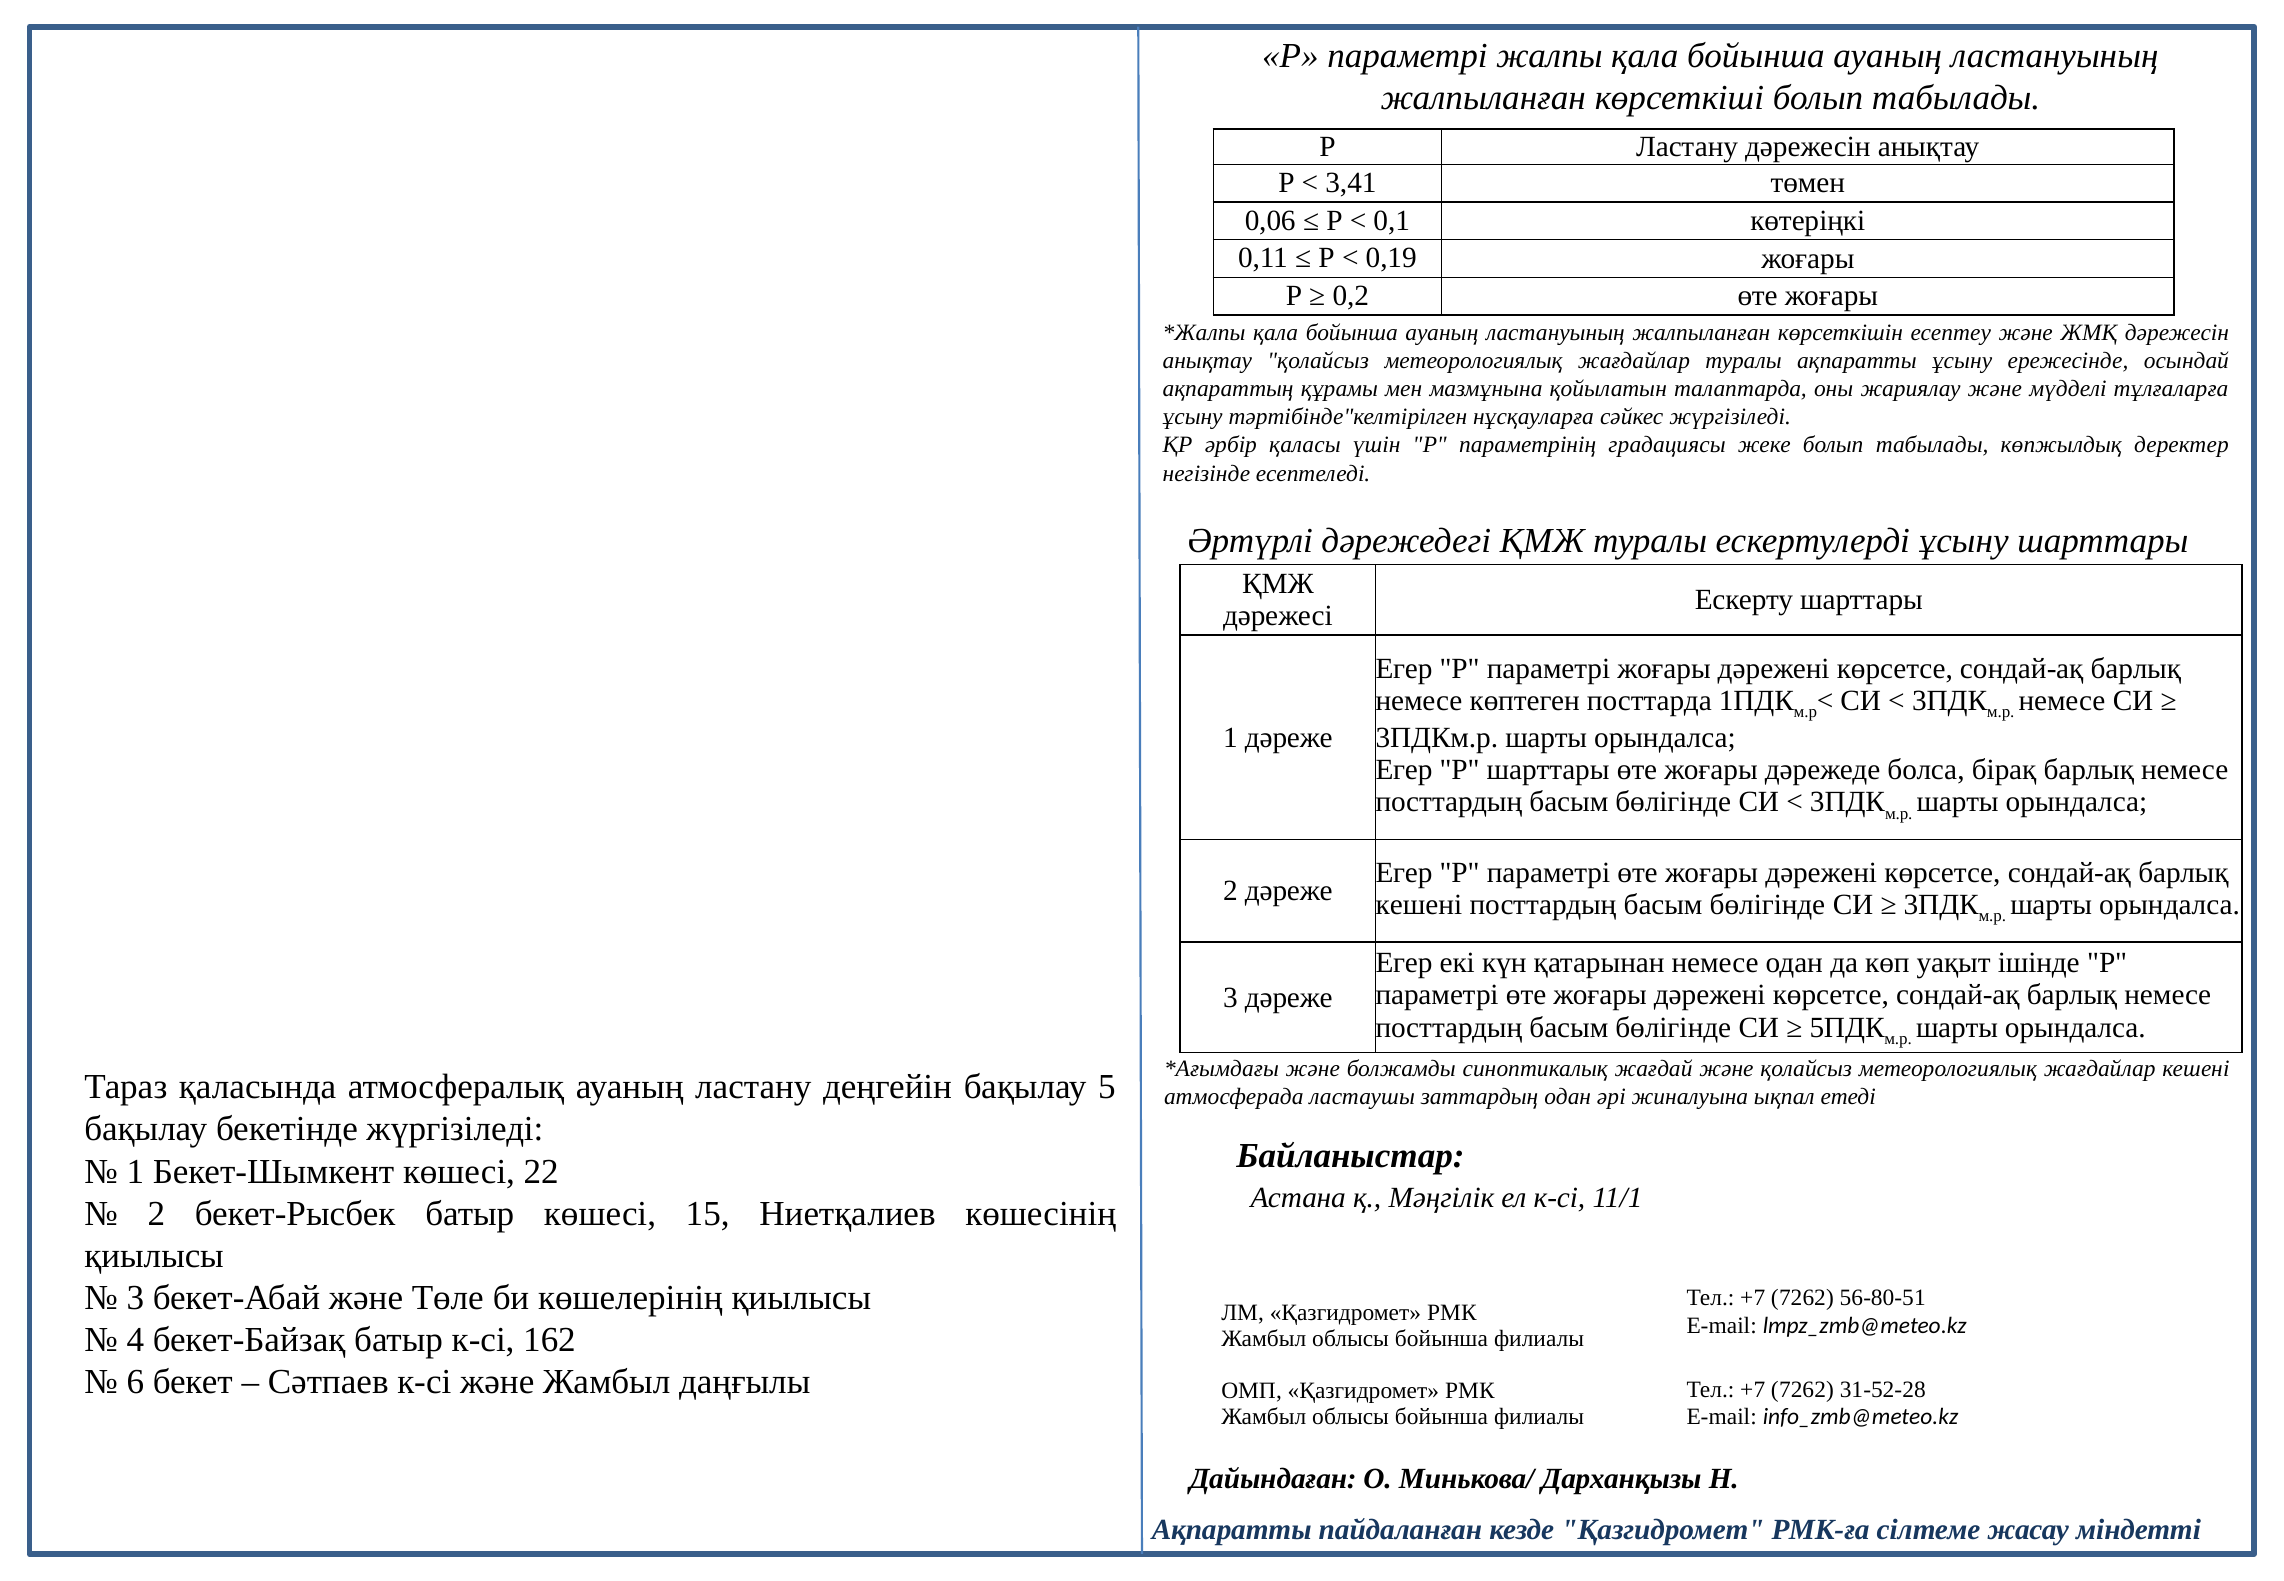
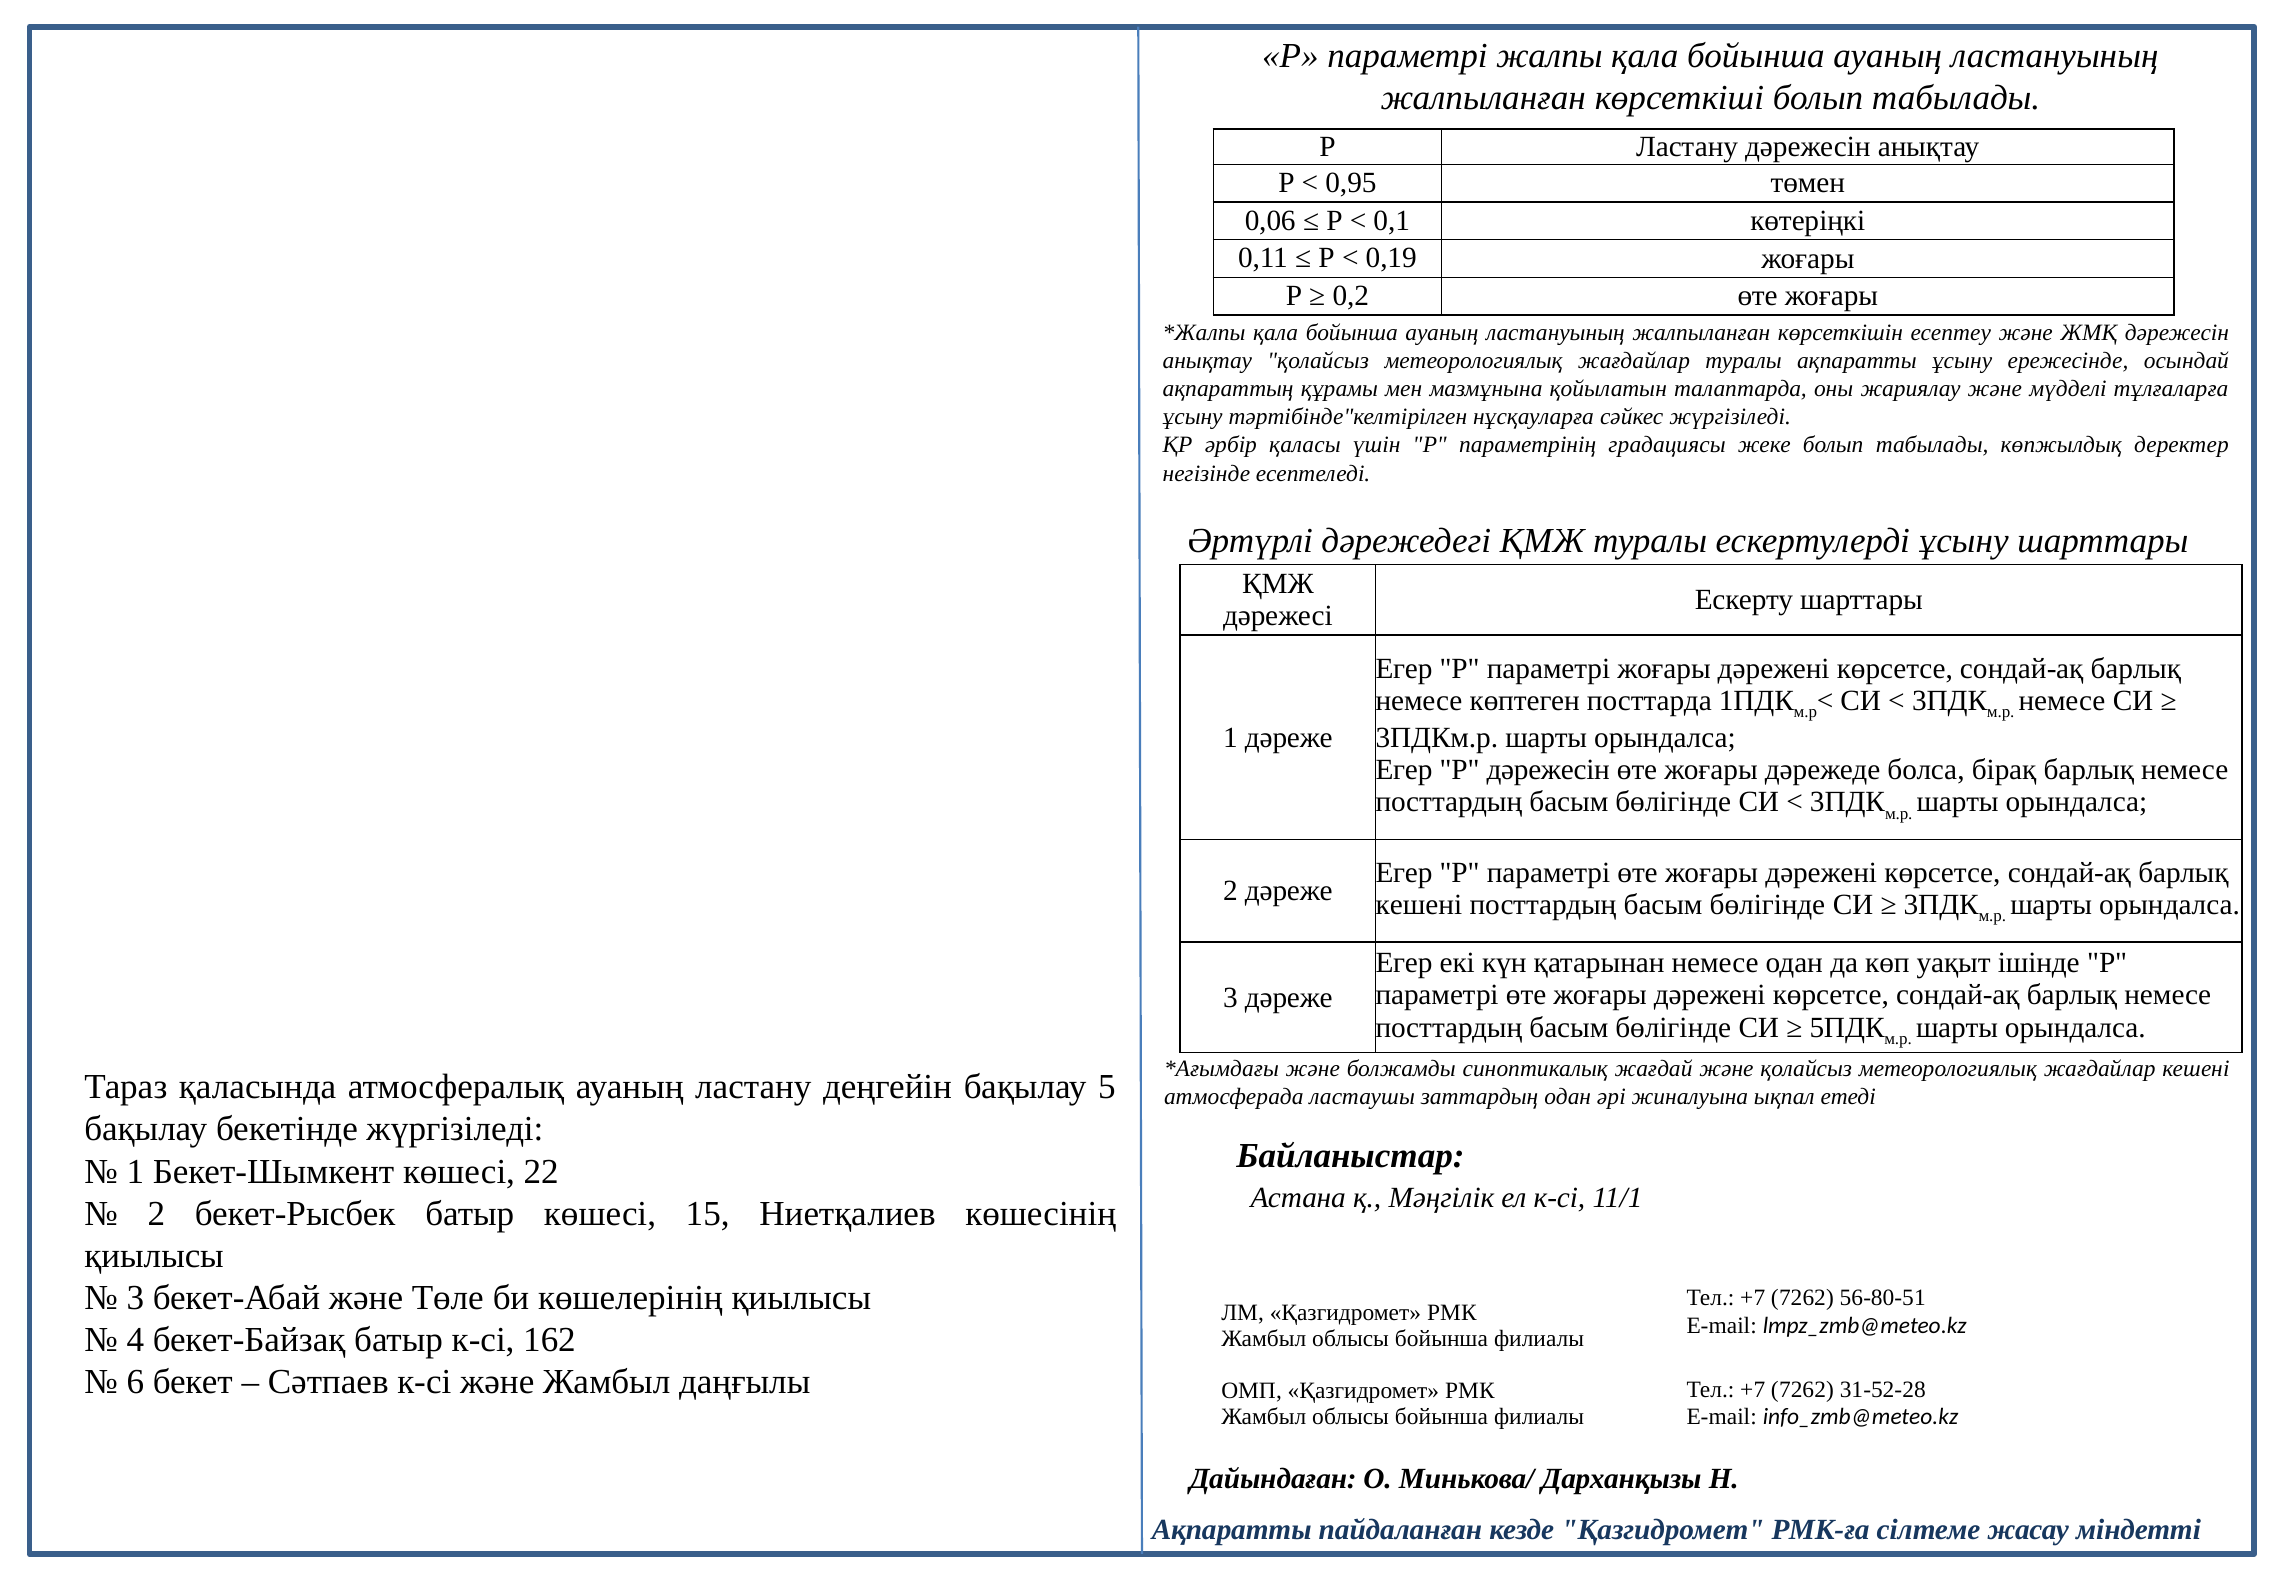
3,41: 3,41 -> 0,95
P шарттары: шарттары -> дәрежесін
